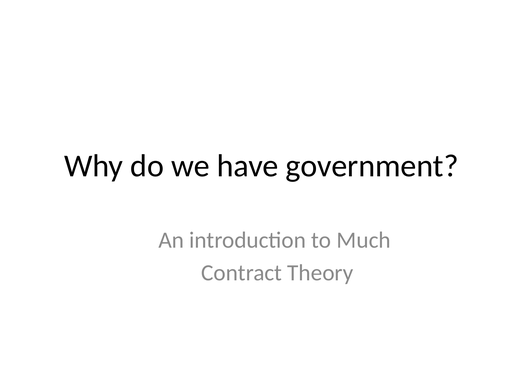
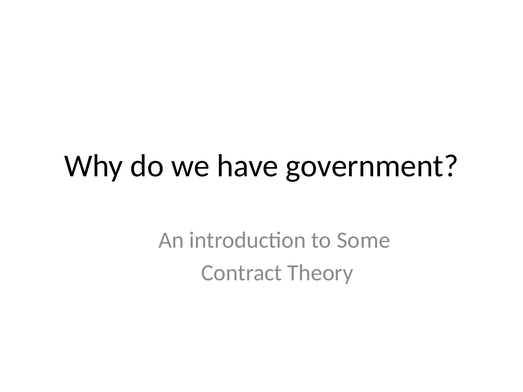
Much: Much -> Some
